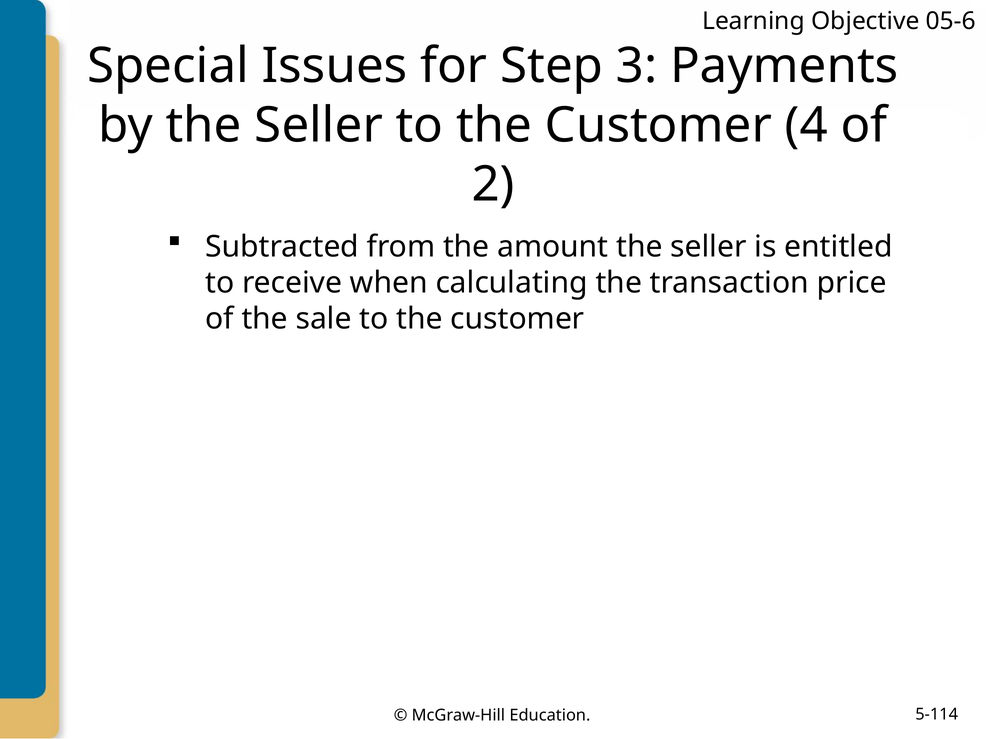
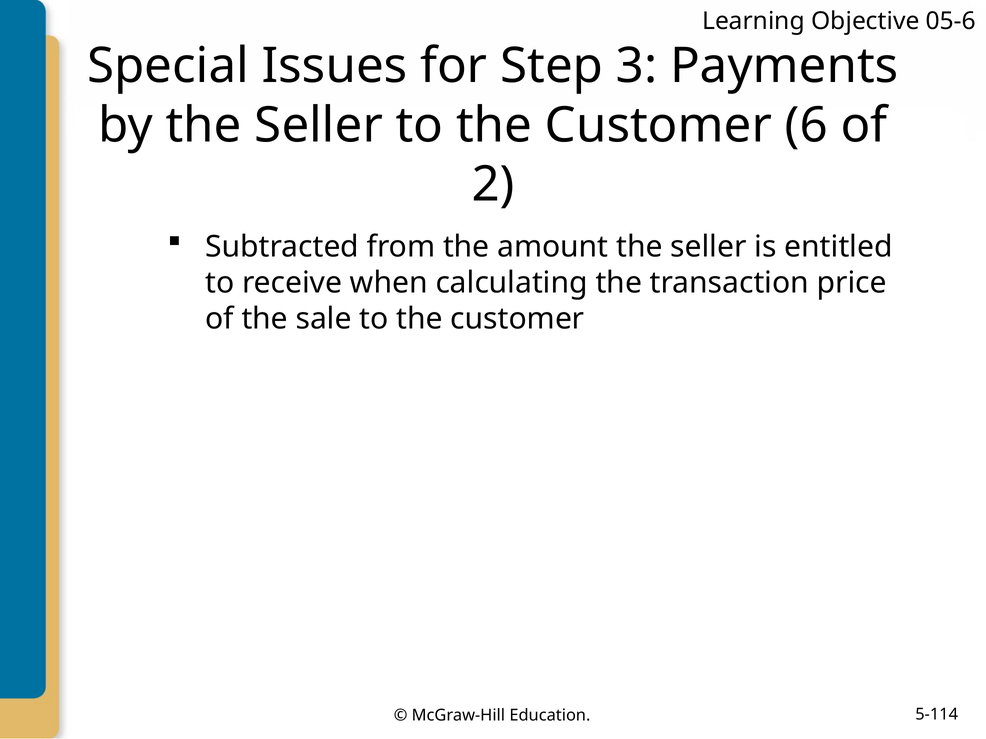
4: 4 -> 6
